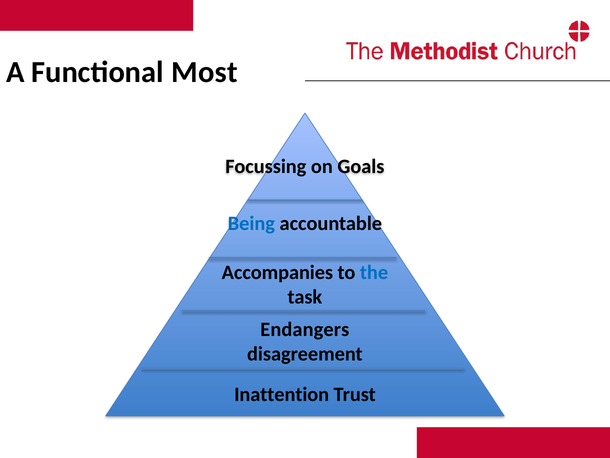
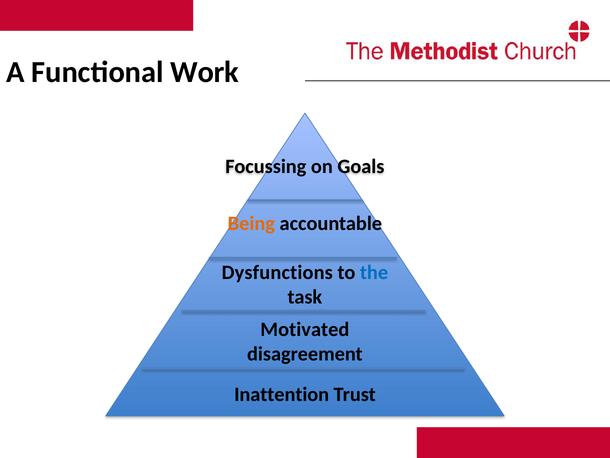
Most: Most -> Work
Being colour: blue -> orange
Accompanies: Accompanies -> Dysfunctions
Endangers: Endangers -> Motivated
